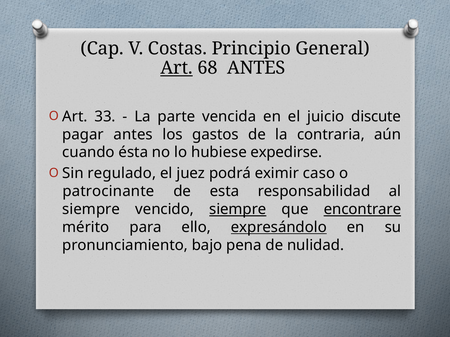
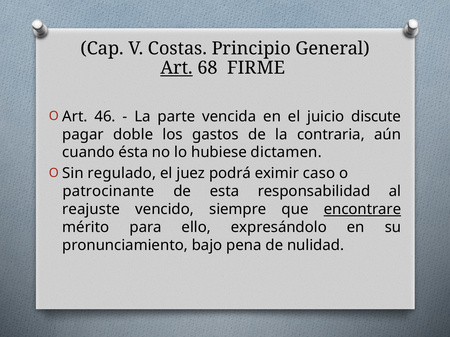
68 ANTES: ANTES -> FIRME
33: 33 -> 46
pagar antes: antes -> doble
expedirse: expedirse -> dictamen
siempre at (91, 210): siempre -> reajuste
siempre at (238, 210) underline: present -> none
expresándolo underline: present -> none
